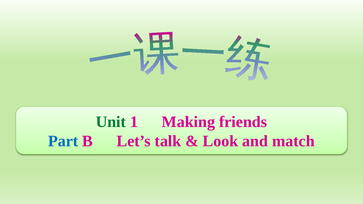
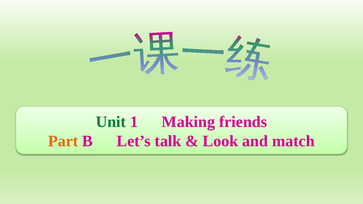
Part colour: blue -> orange
